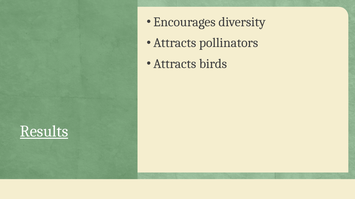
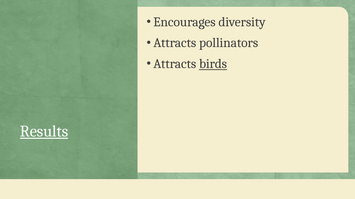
birds underline: none -> present
